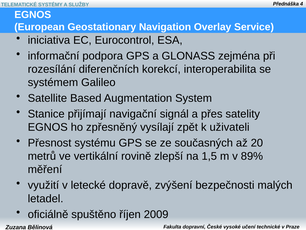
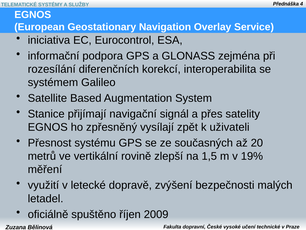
89%: 89% -> 19%
